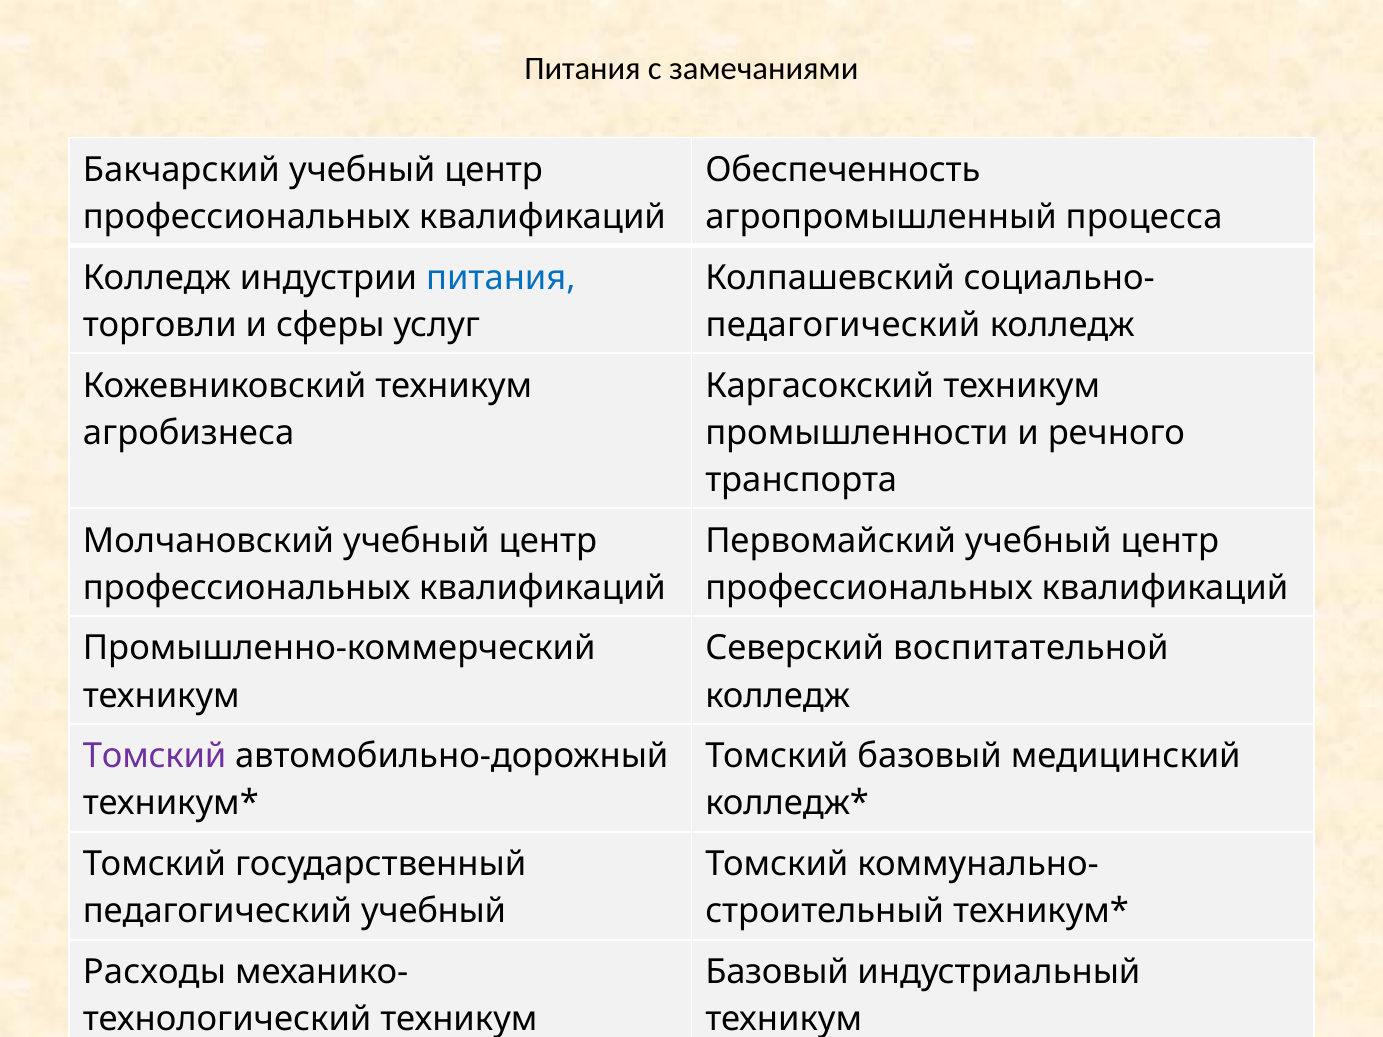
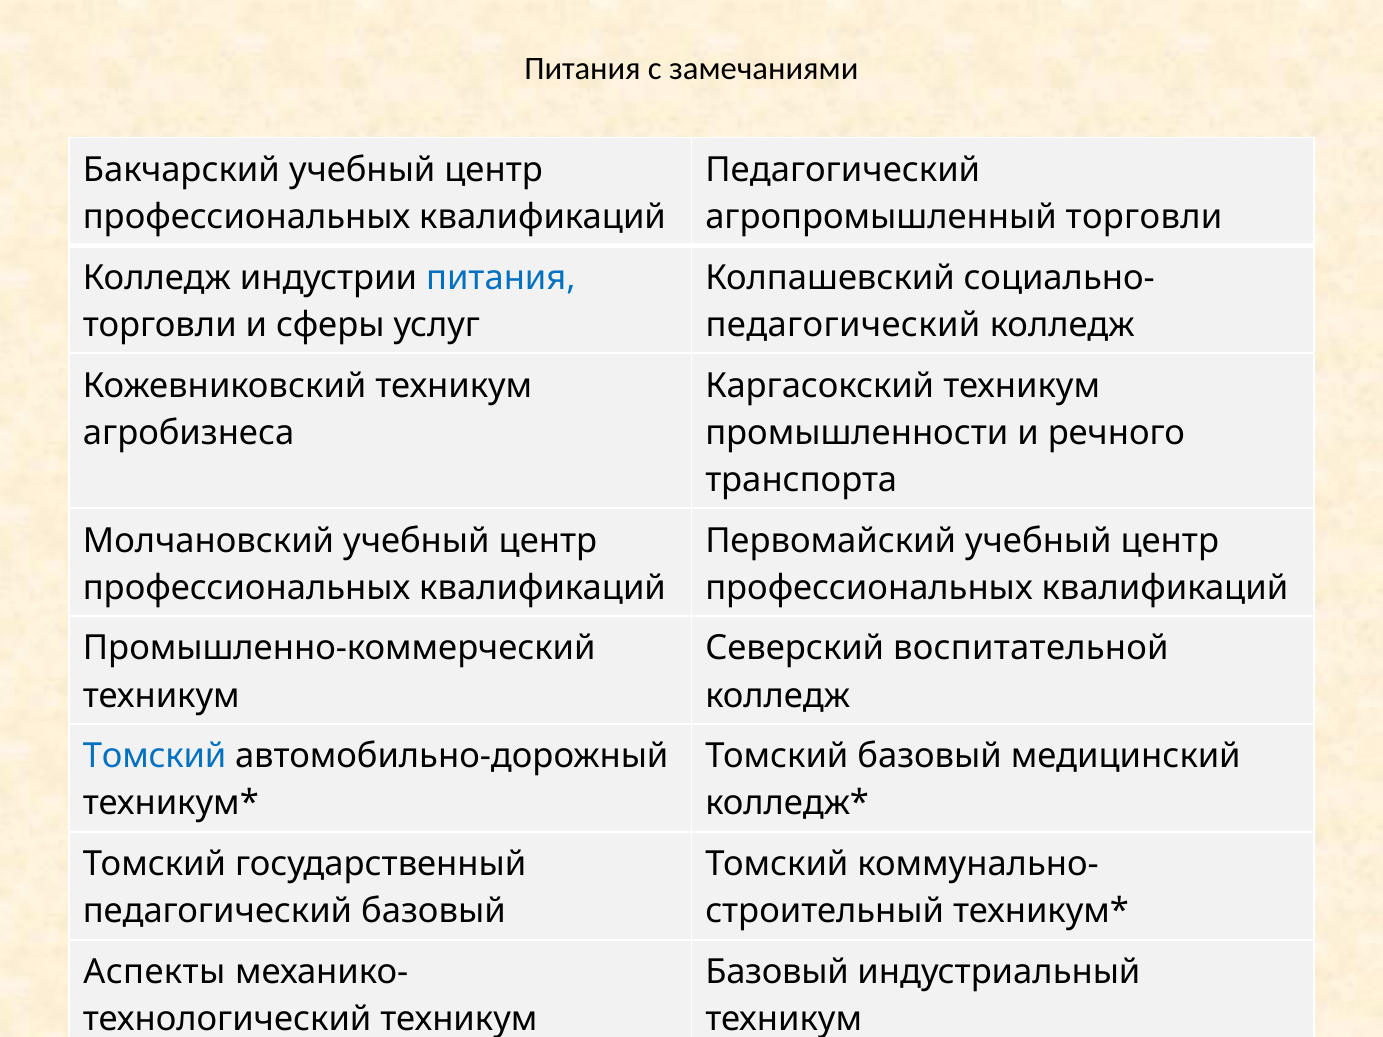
Обеспеченность at (843, 170): Обеспеченность -> Педагогический
агропромышленный процесса: процесса -> торговли
Томский at (155, 757) colour: purple -> blue
педагогический учебный: учебный -> базовый
Расходы: Расходы -> Аспекты
